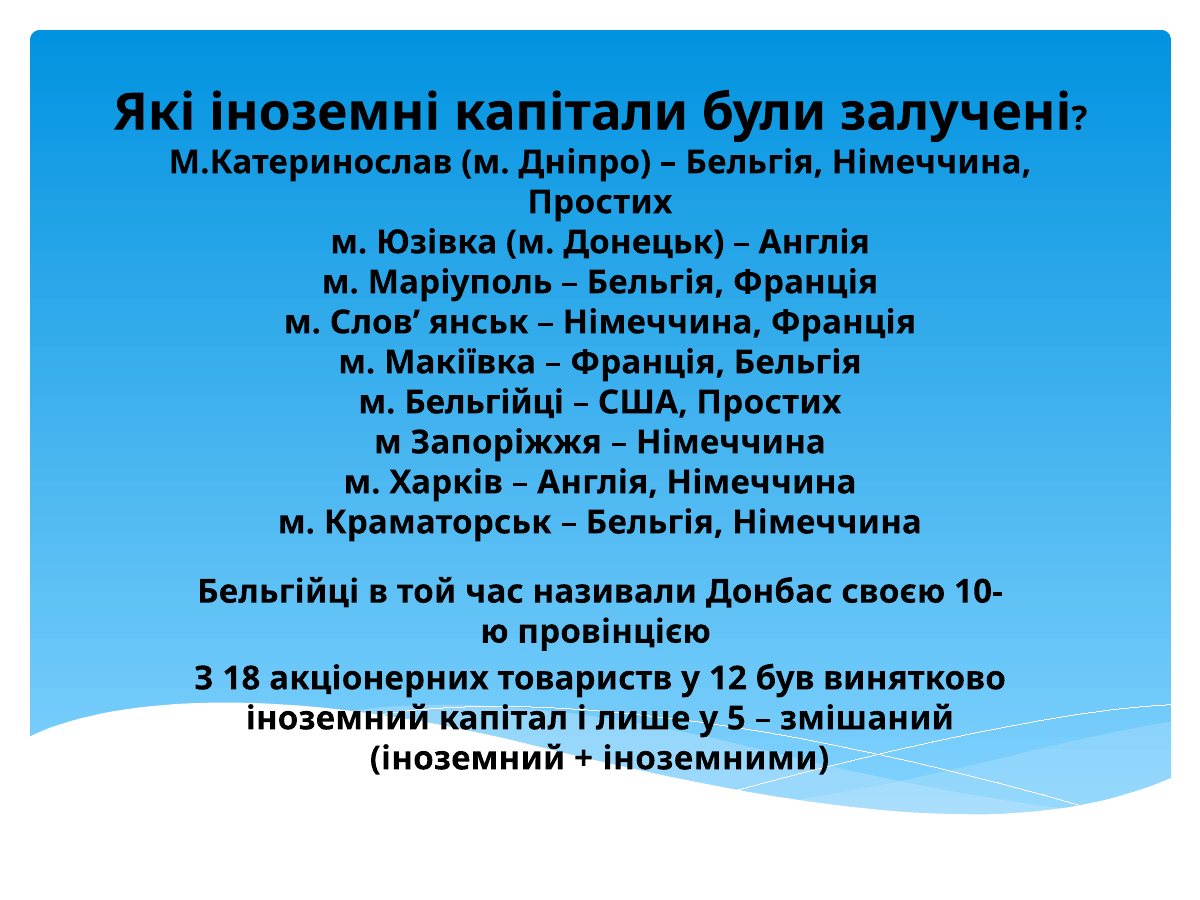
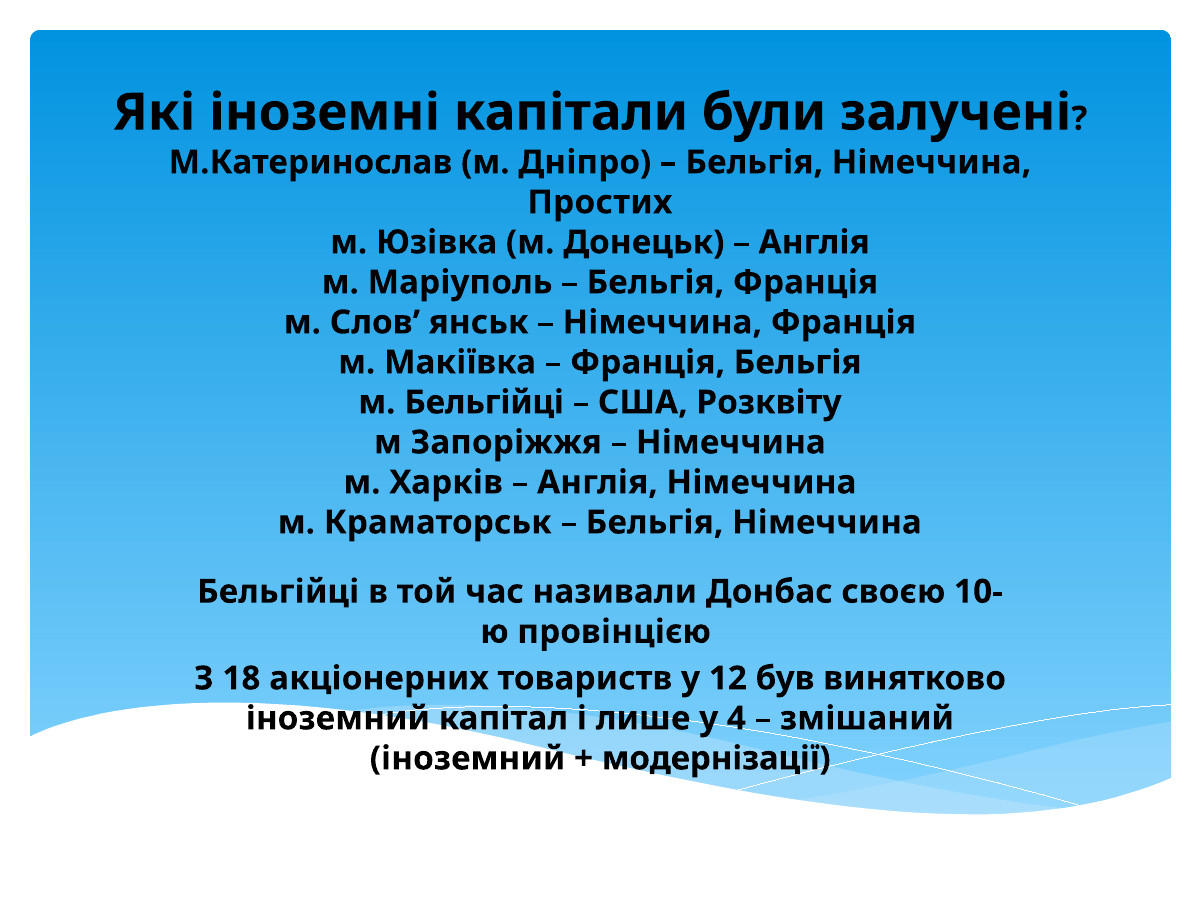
США Простих: Простих -> Розквіту
5: 5 -> 4
іноземними: іноземними -> модернізації
